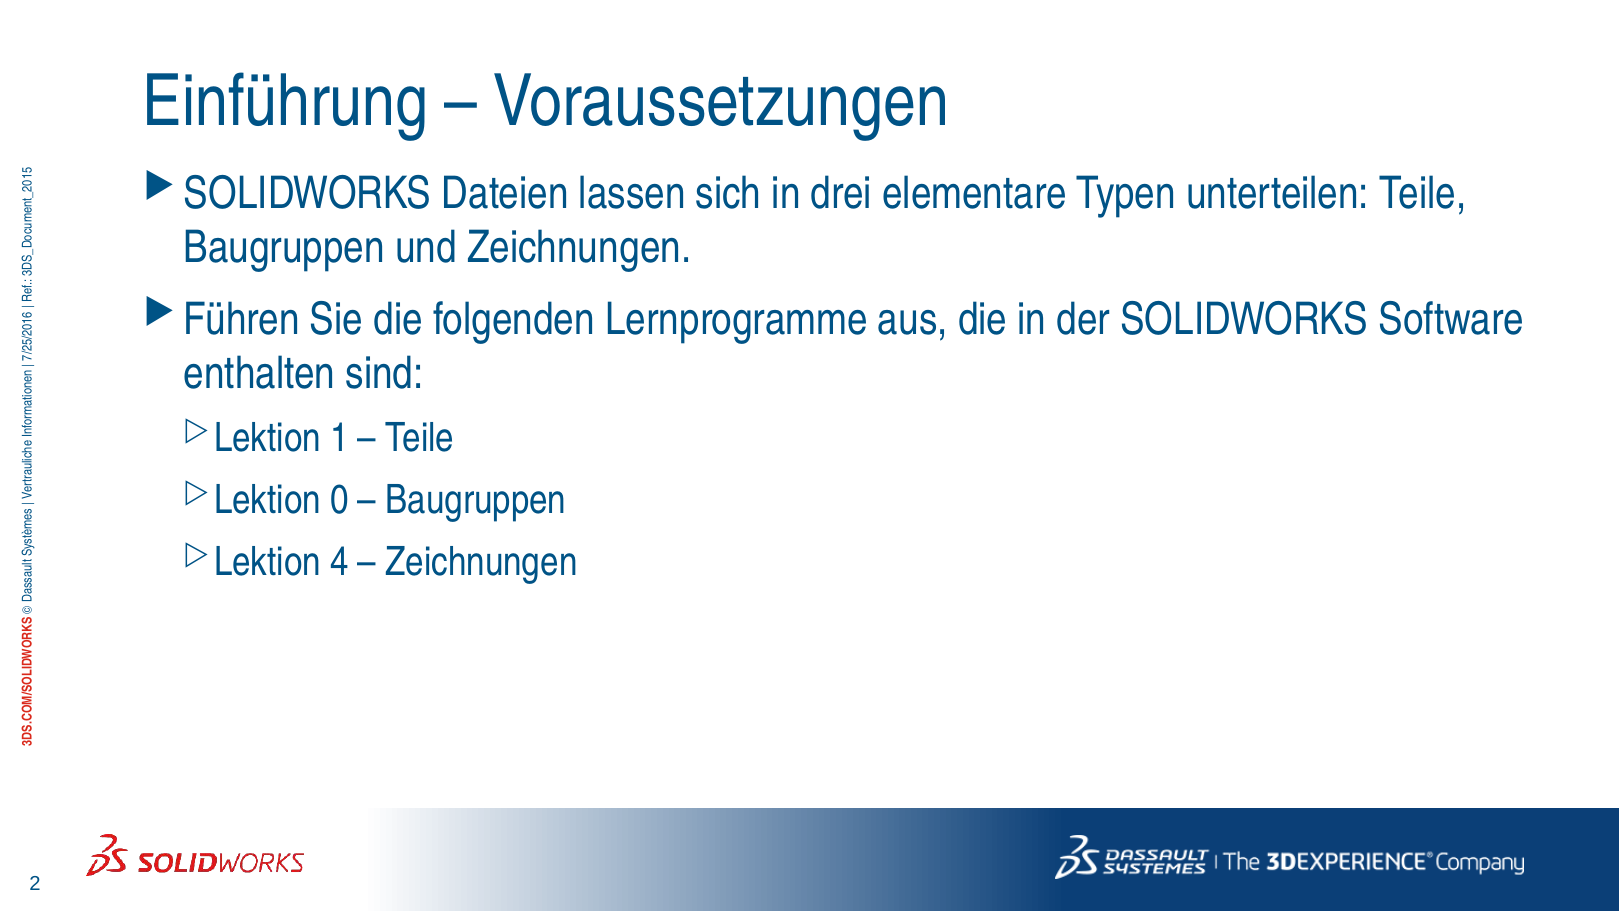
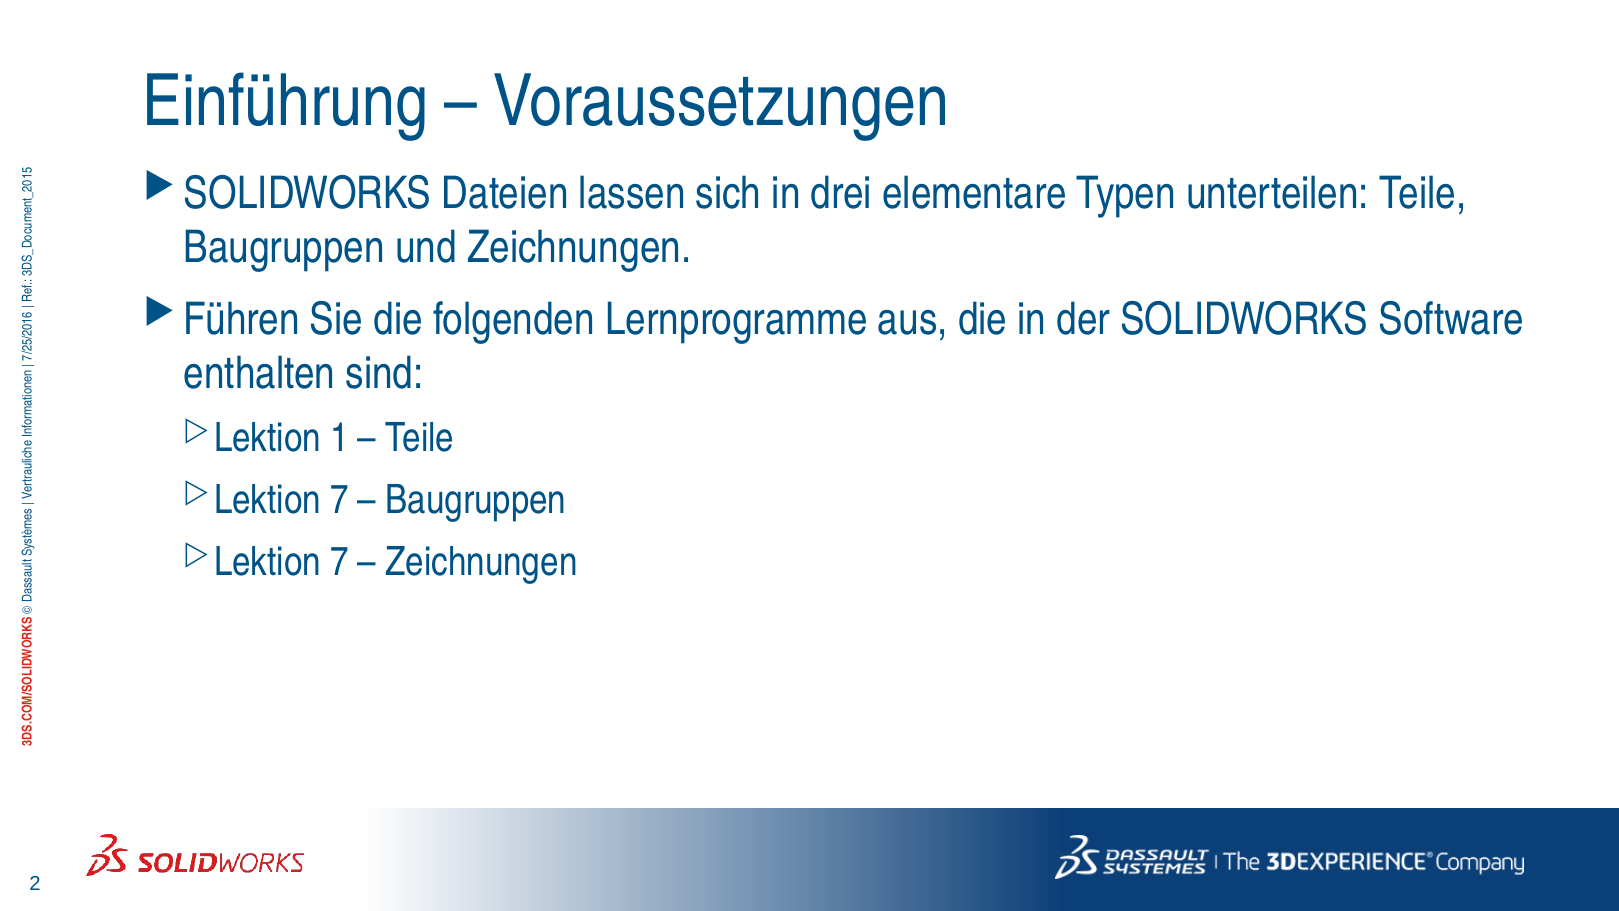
0 at (339, 500): 0 -> 7
4 at (339, 562): 4 -> 7
